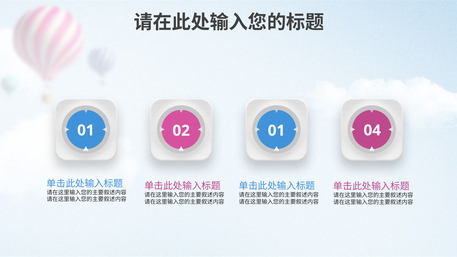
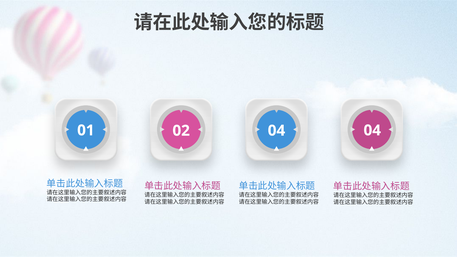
02 01: 01 -> 04
